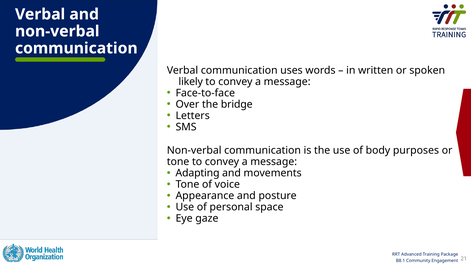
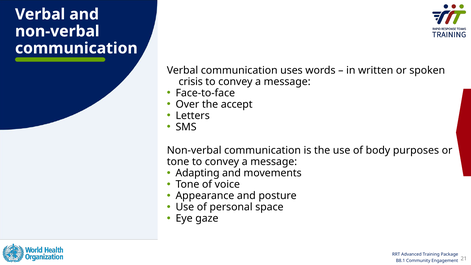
likely: likely -> crisis
bridge: bridge -> accept
